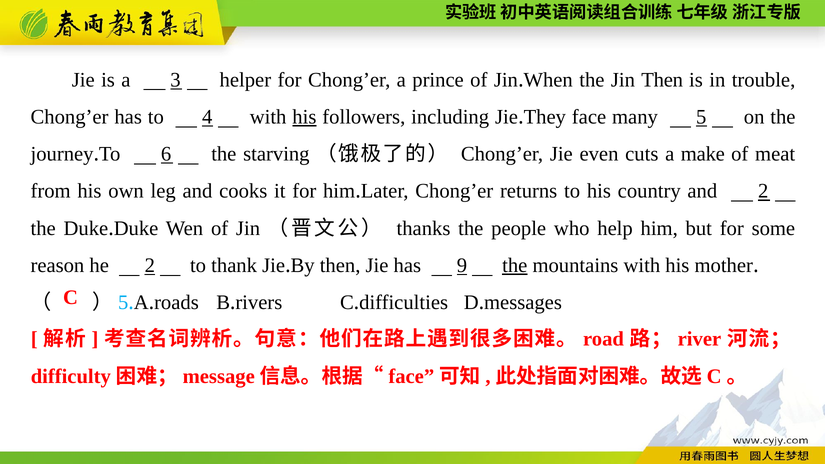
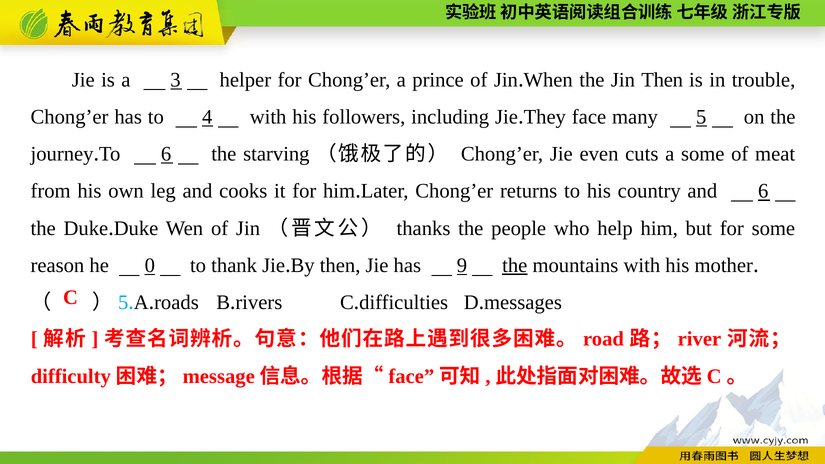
his at (304, 117) underline: present -> none
a make: make -> some
and 2: 2 -> 6
he 2: 2 -> 0
